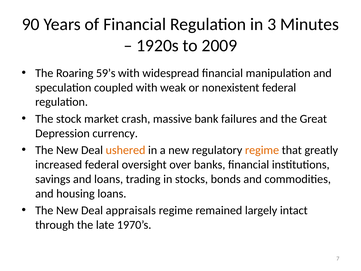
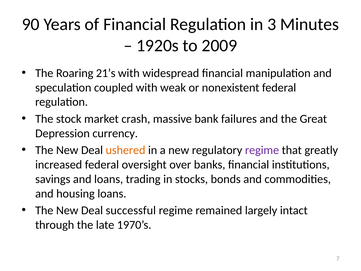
59’s: 59’s -> 21’s
regime at (262, 150) colour: orange -> purple
appraisals: appraisals -> successful
